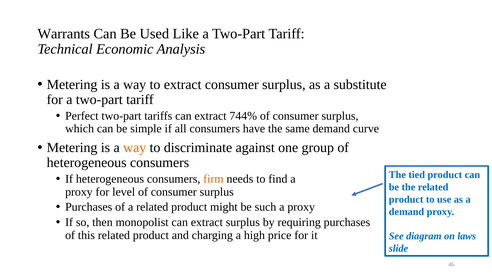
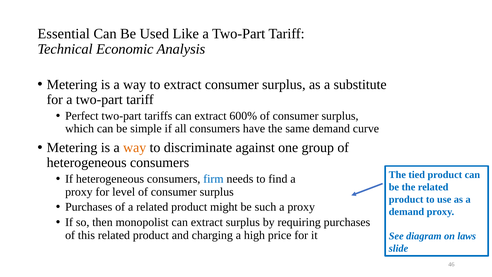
Warrants: Warrants -> Essential
744%: 744% -> 600%
firm colour: orange -> blue
